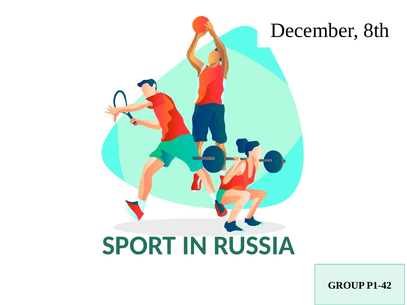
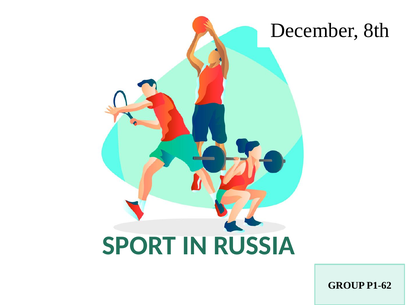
P1-42: P1-42 -> P1-62
